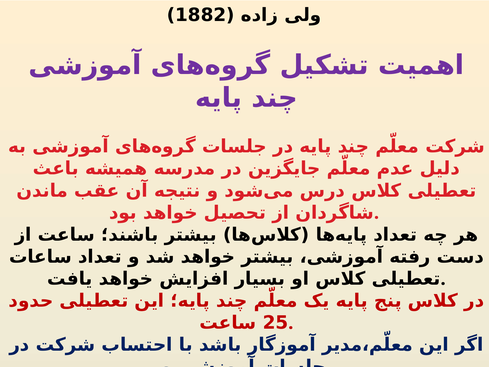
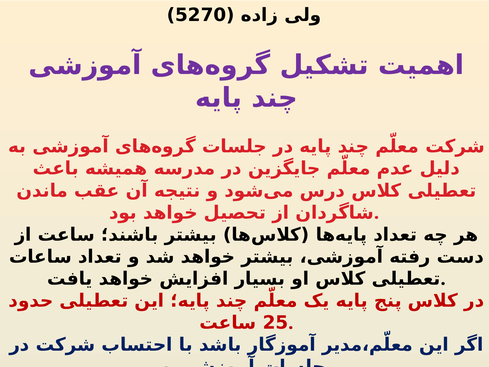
1882: 1882 -> 5270
